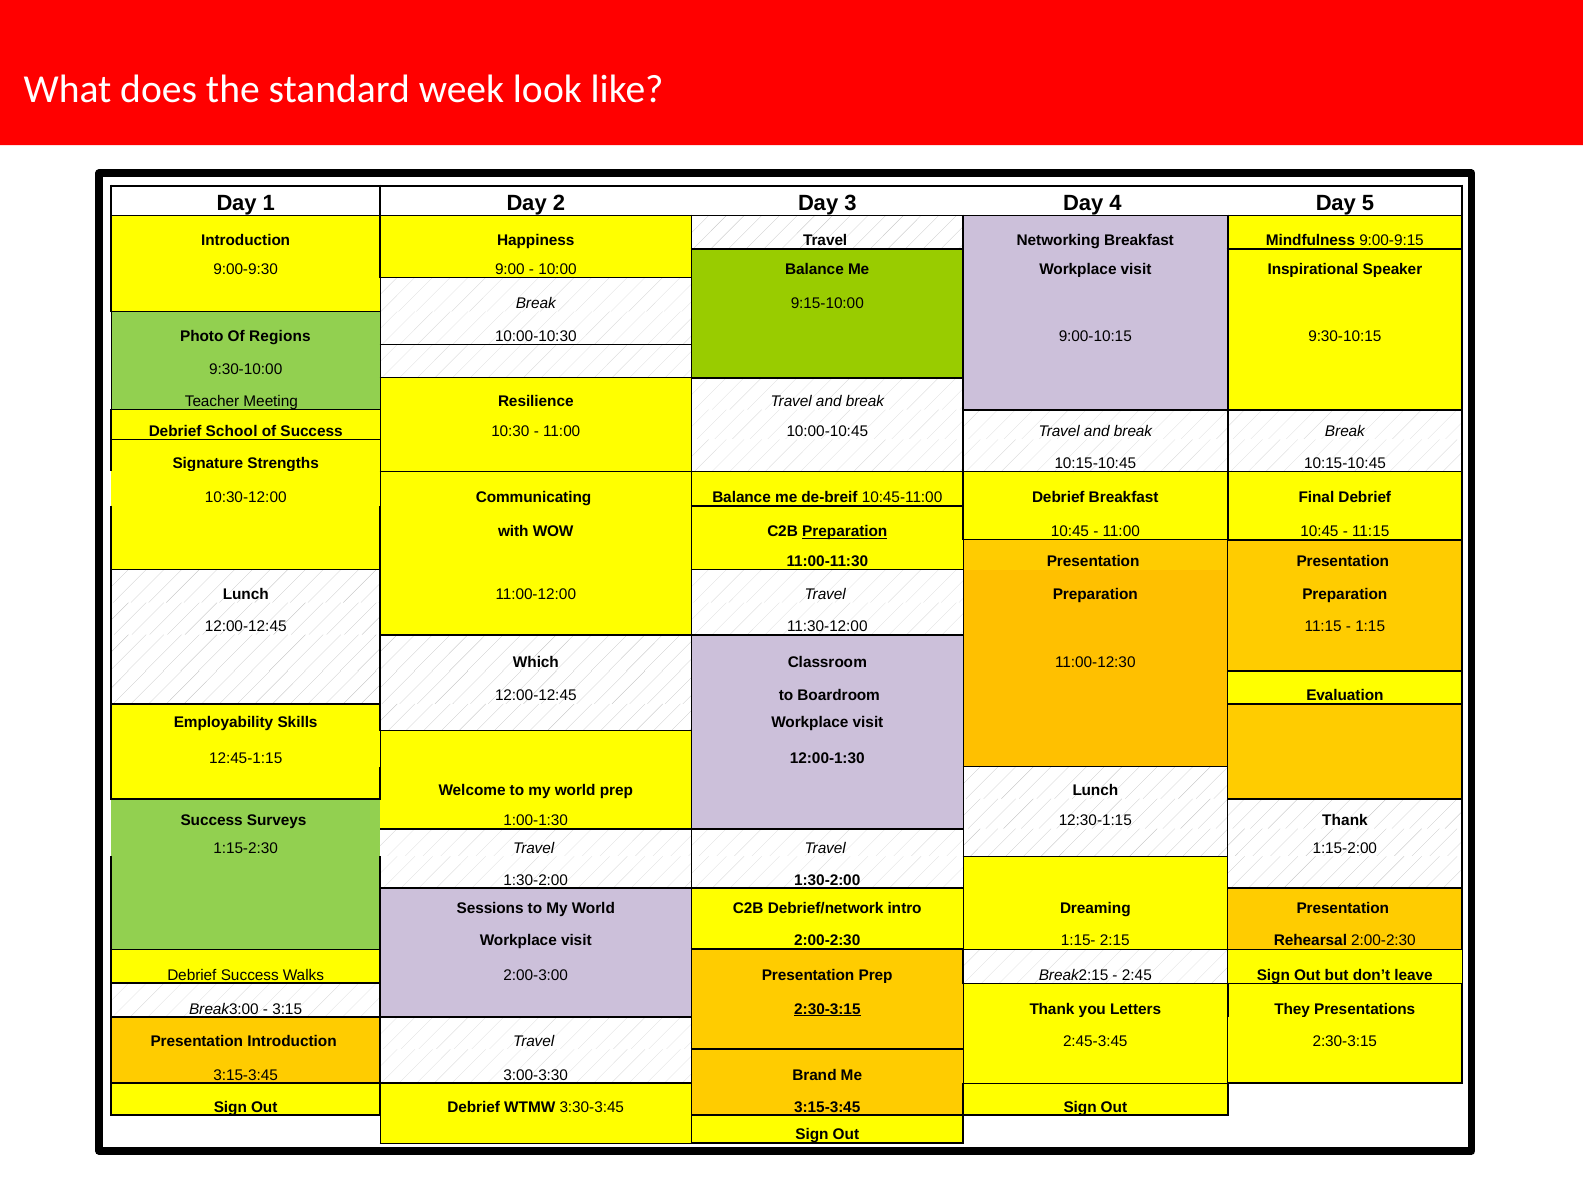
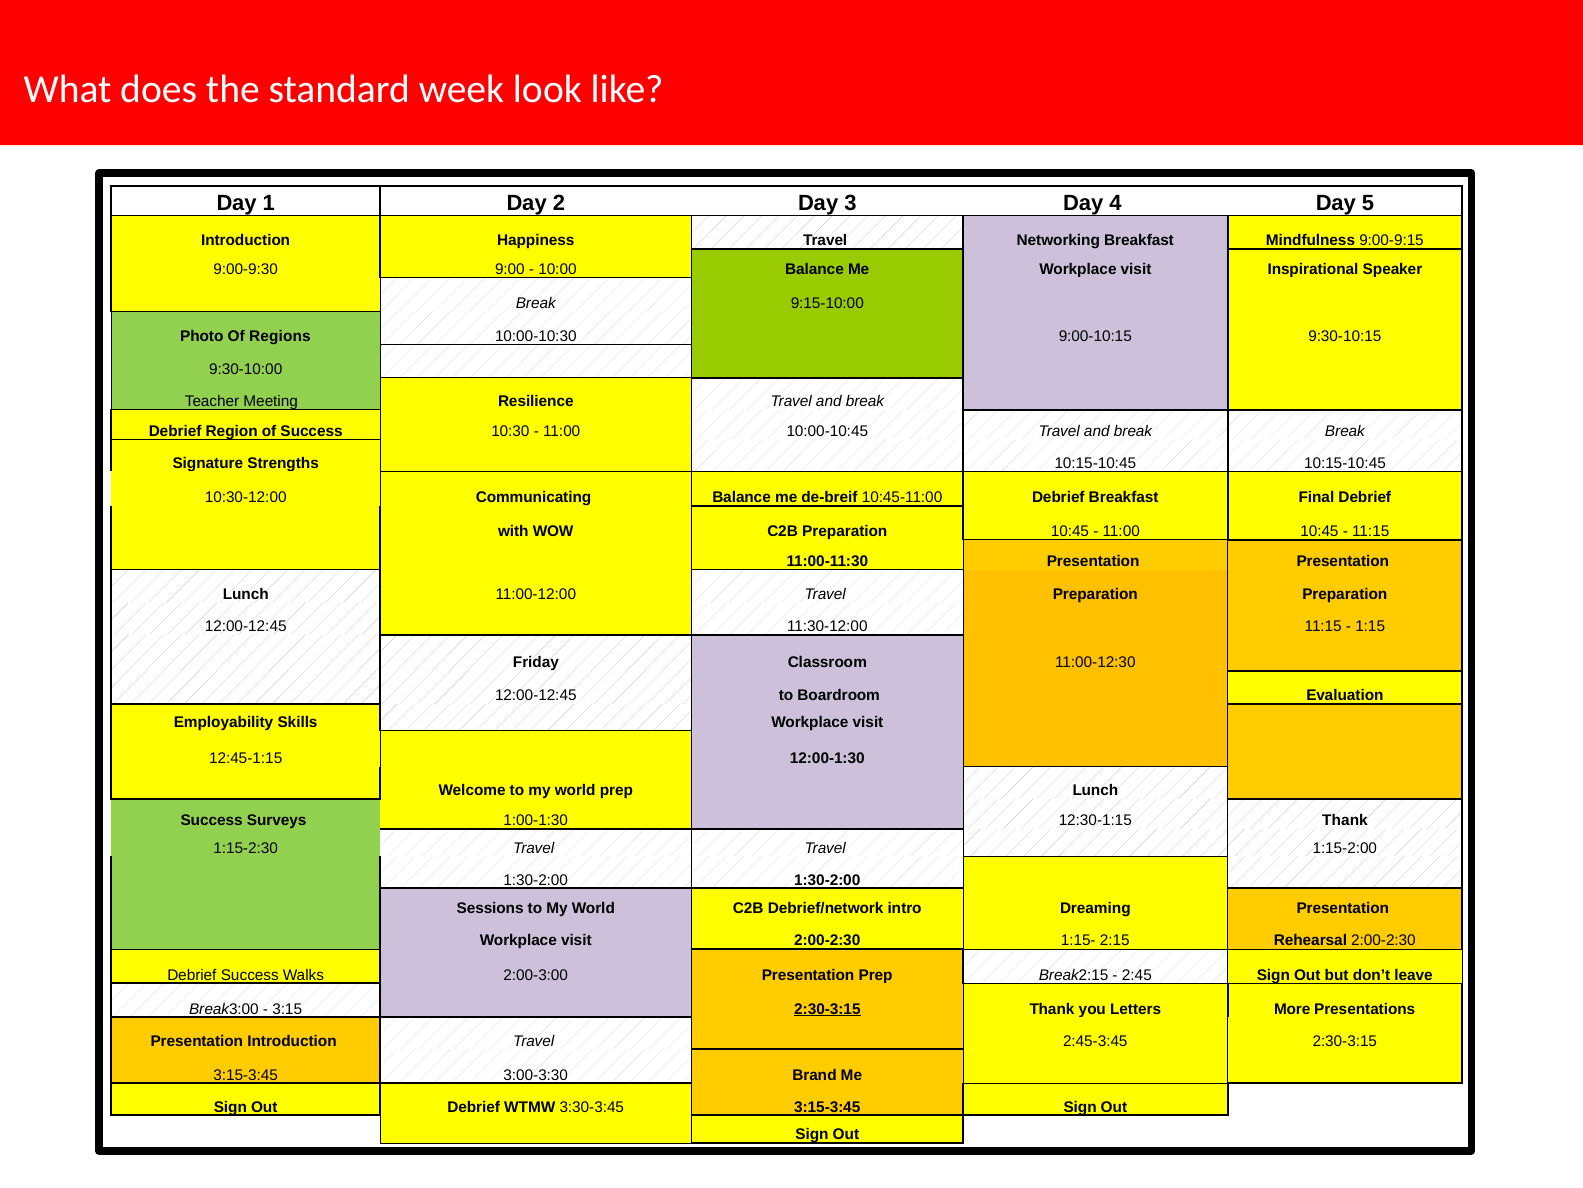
School: School -> Region
Preparation at (845, 531) underline: present -> none
Which: Which -> Friday
They: They -> More
